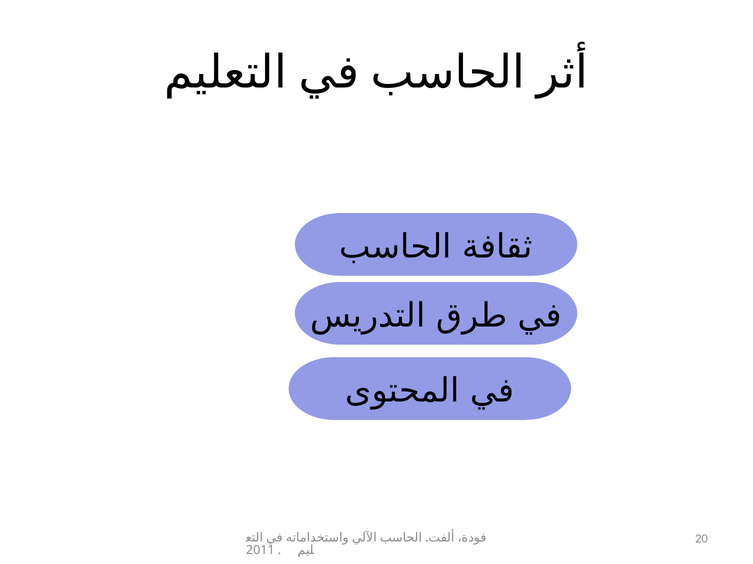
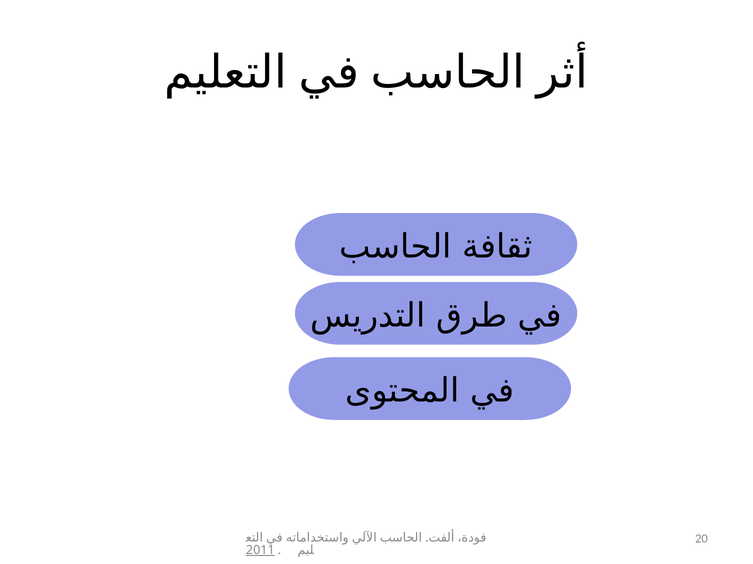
2011 underline: none -> present
